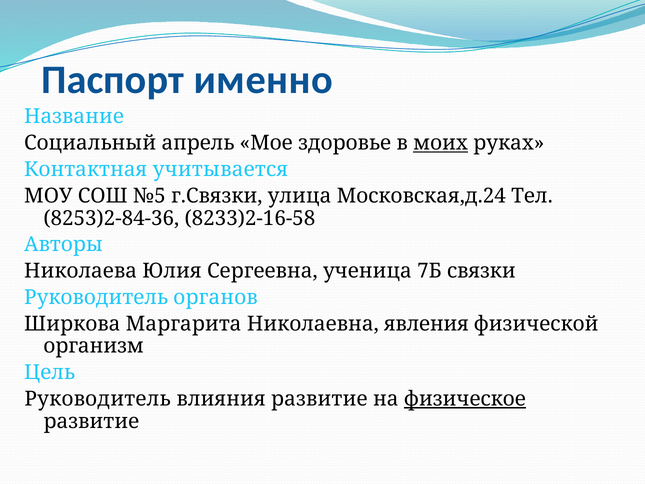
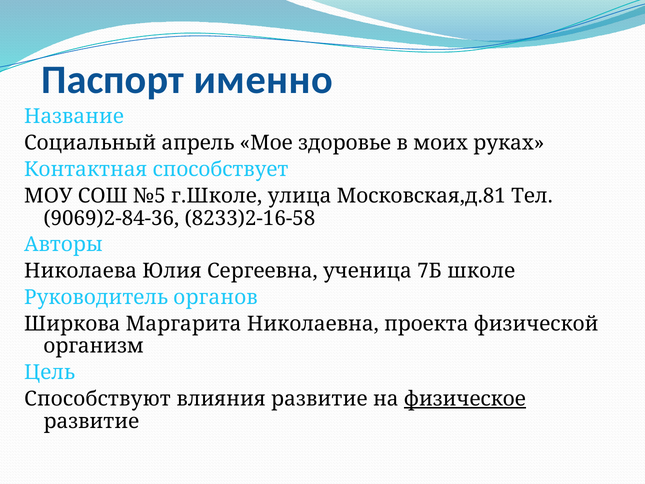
моих underline: present -> none
учитывается: учитывается -> способствует
г.Связки: г.Связки -> г.Школе
Московская,д.24: Московская,д.24 -> Московская,д.81
8253)2-84-36: 8253)2-84-36 -> 9069)2-84-36
связки: связки -> школе
явления: явления -> проекта
Руководитель at (98, 399): Руководитель -> Способствуют
